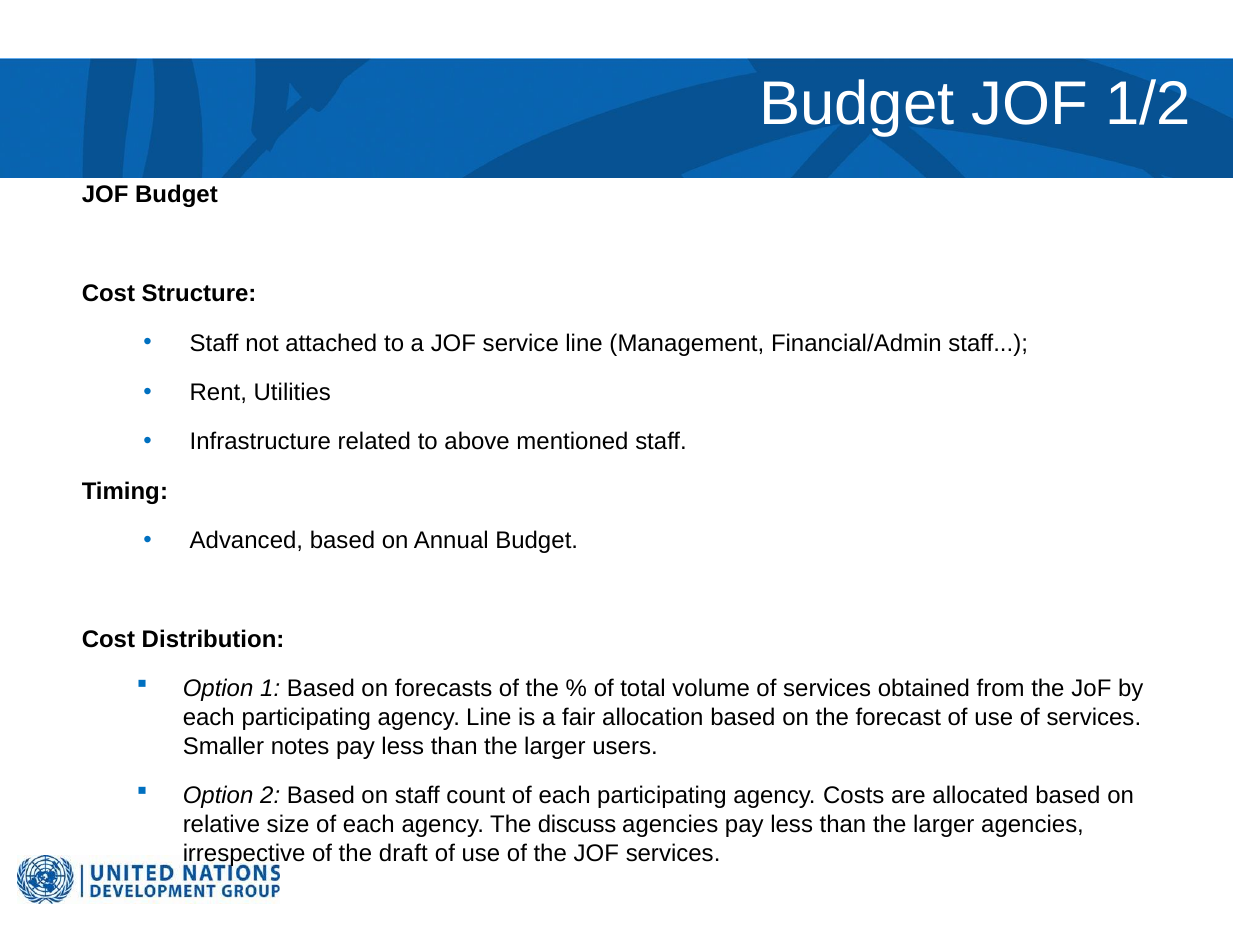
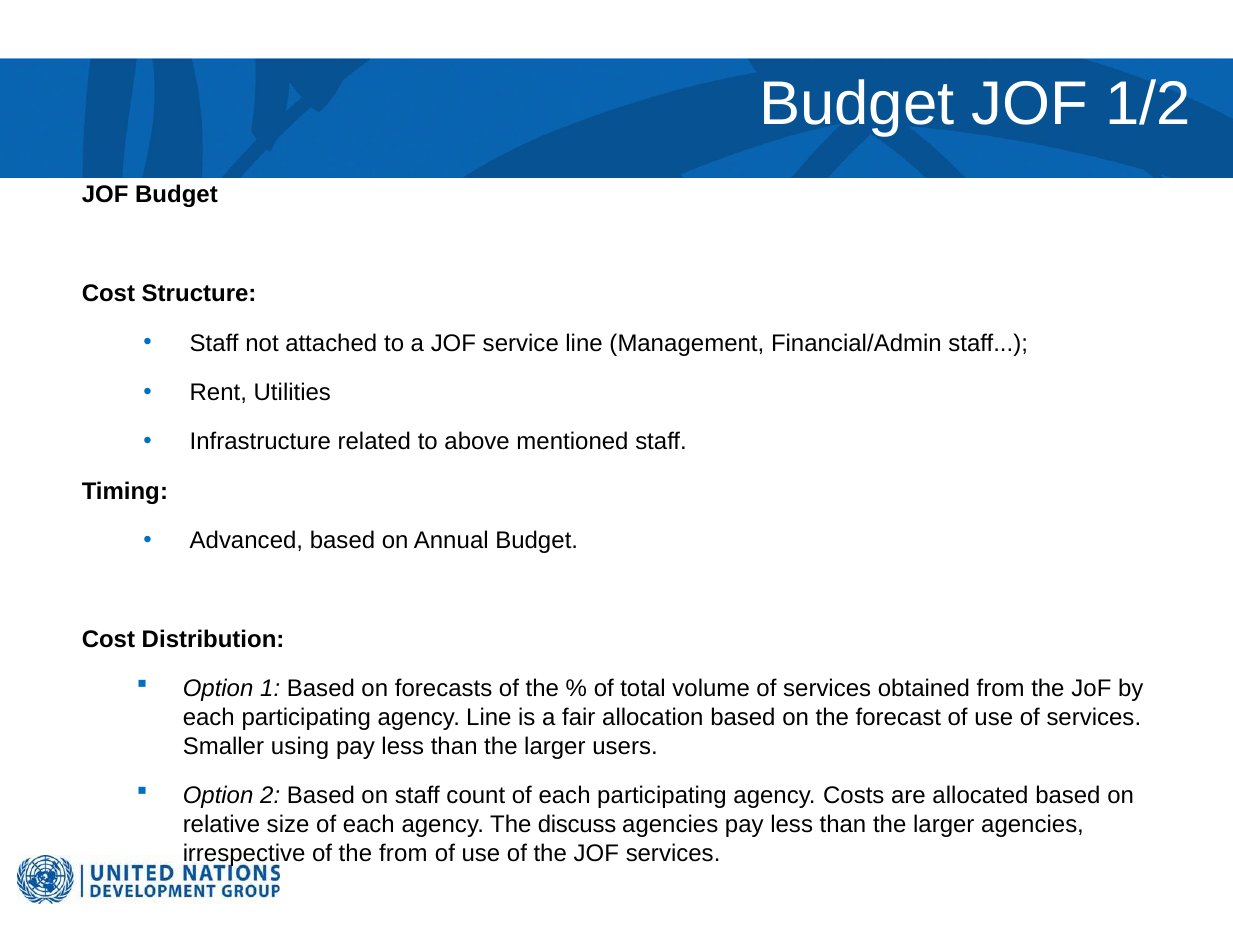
notes: notes -> using
the draft: draft -> from
